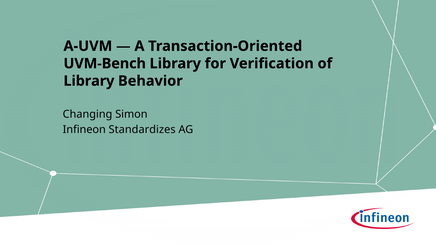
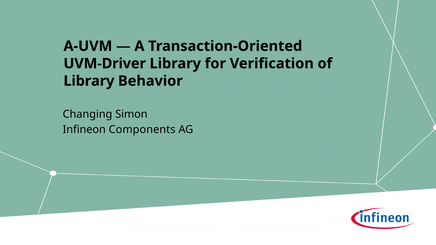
UVM-Bench: UVM-Bench -> UVM-Driver
Standardizes: Standardizes -> Components
